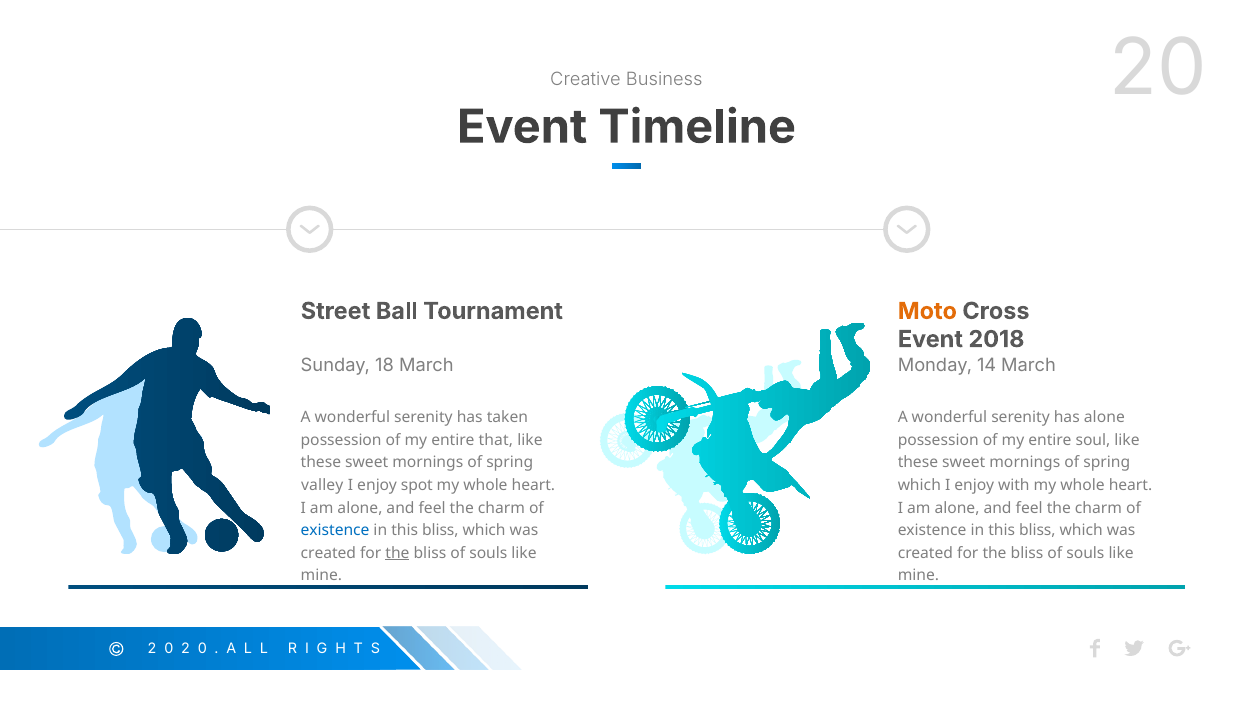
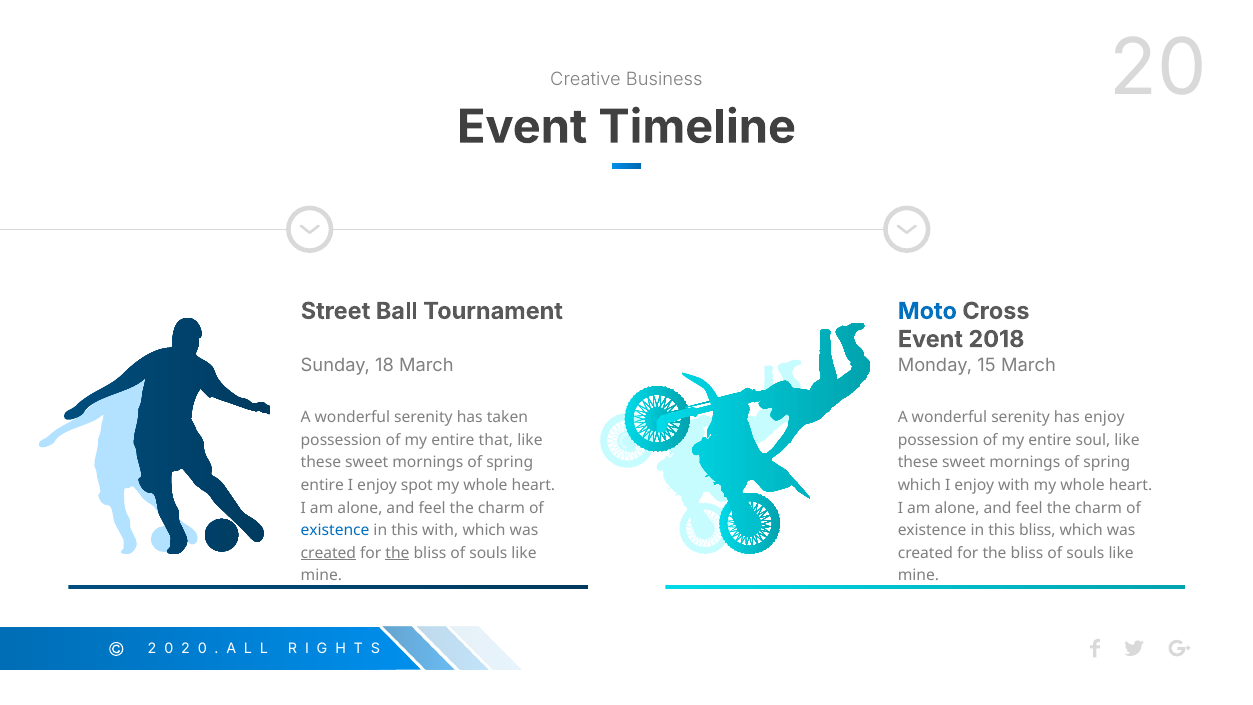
Moto colour: orange -> blue
14: 14 -> 15
has alone: alone -> enjoy
valley at (322, 485): valley -> entire
bliss at (440, 530): bliss -> with
created at (328, 553) underline: none -> present
